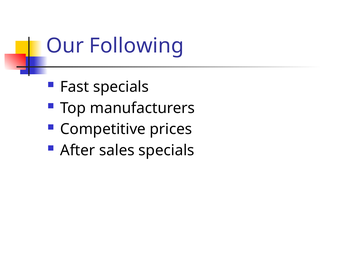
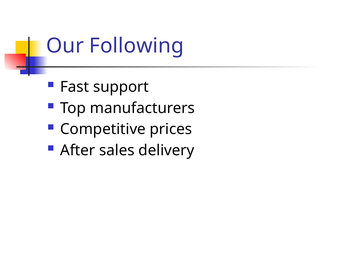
Fast specials: specials -> support
sales specials: specials -> delivery
